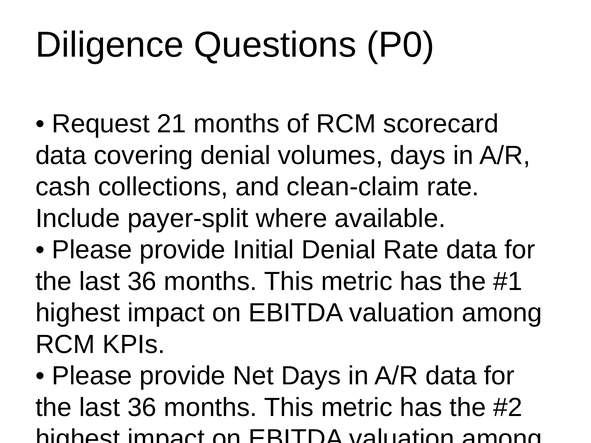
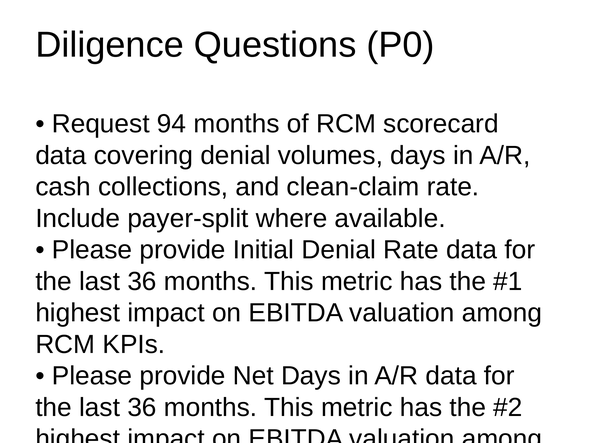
21: 21 -> 94
